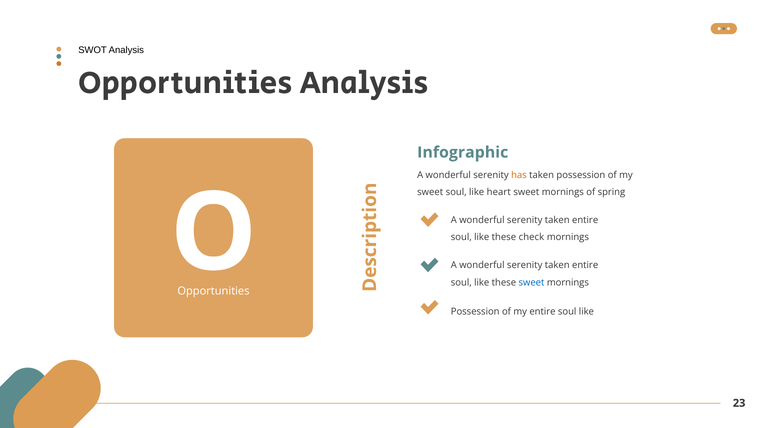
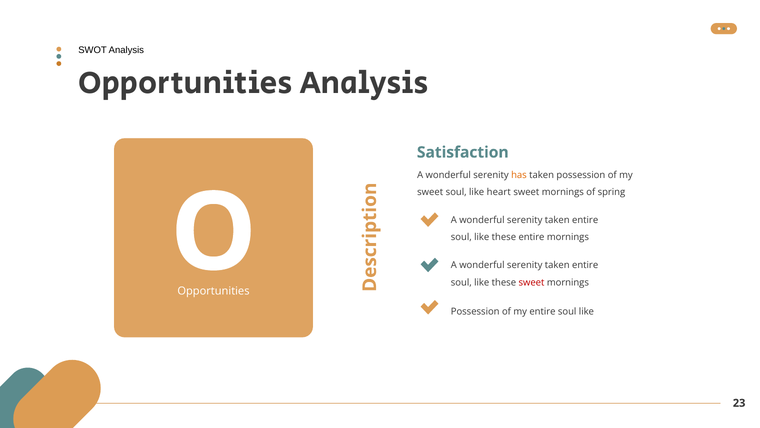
Infographic: Infographic -> Satisfaction
these check: check -> entire
sweet at (531, 282) colour: blue -> red
